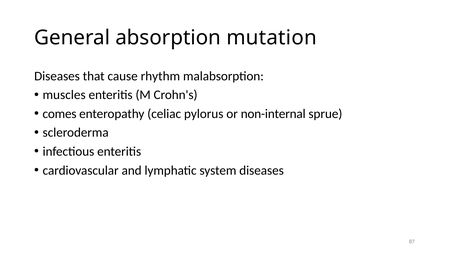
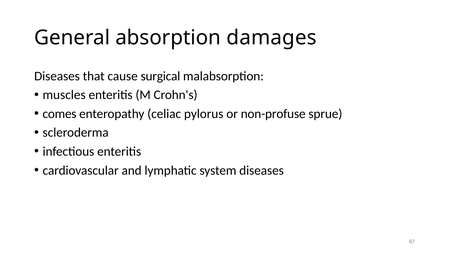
mutation: mutation -> damages
rhythm: rhythm -> surgical
non-internal: non-internal -> non-profuse
